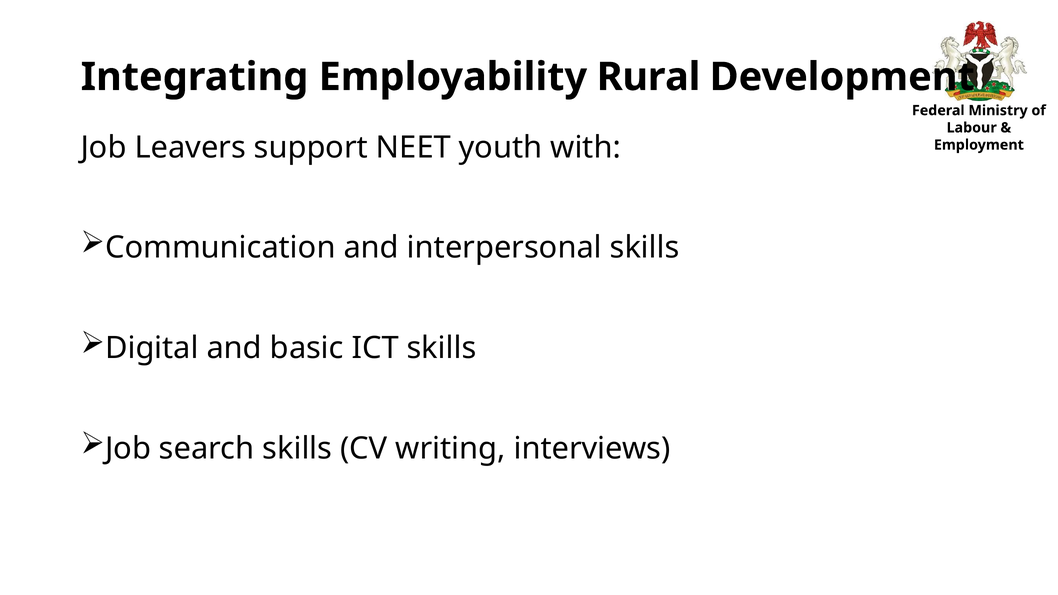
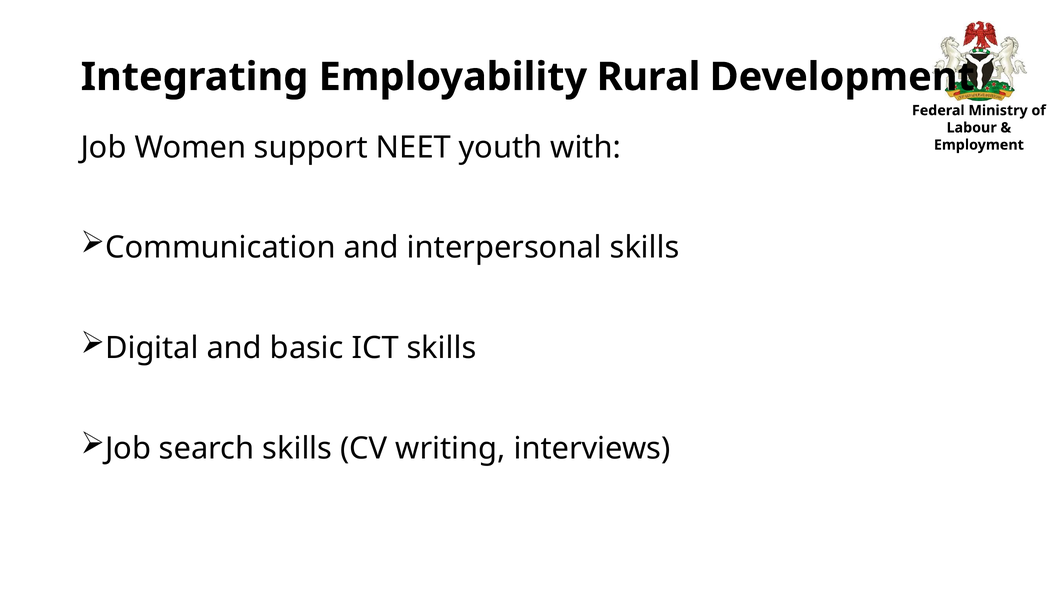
Leavers: Leavers -> Women
